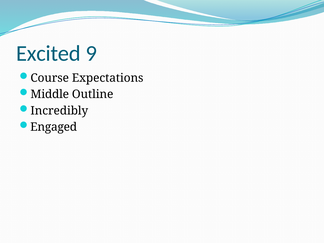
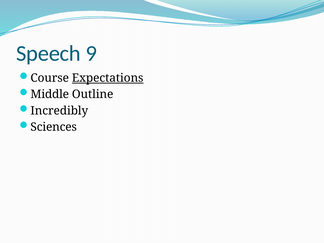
Excited: Excited -> Speech
Expectations underline: none -> present
Engaged: Engaged -> Sciences
